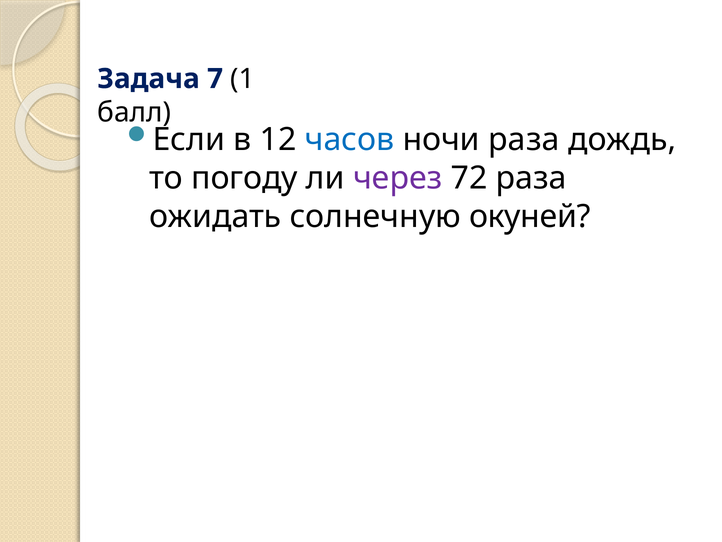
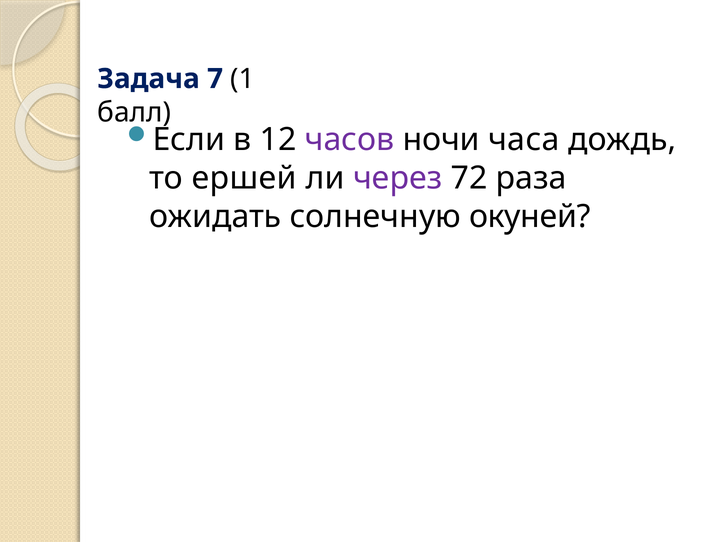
часов colour: blue -> purple
ночи раза: раза -> часа
погоду: погоду -> ершей
